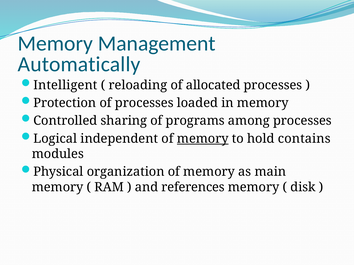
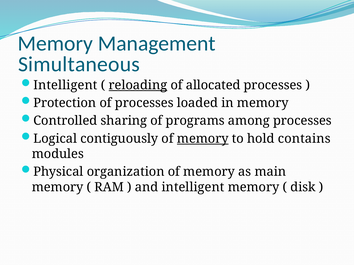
Automatically: Automatically -> Simultaneous
reloading underline: none -> present
independent: independent -> contiguously
and references: references -> intelligent
